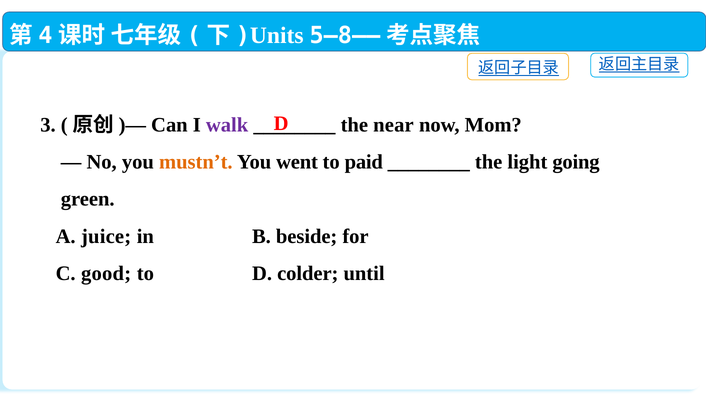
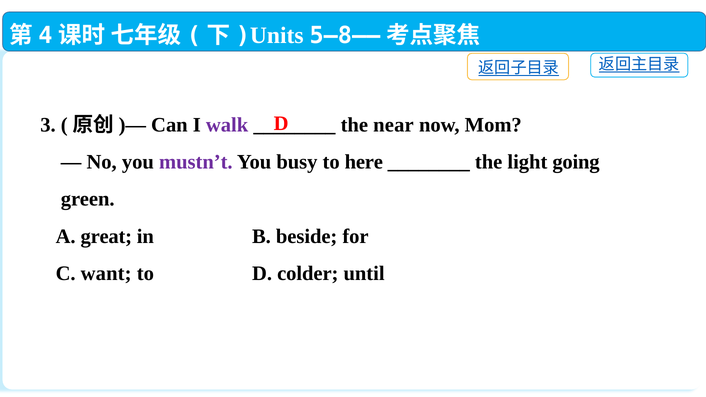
mustn’t colour: orange -> purple
went: went -> busy
paid: paid -> here
juice: juice -> great
good: good -> want
